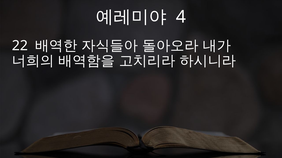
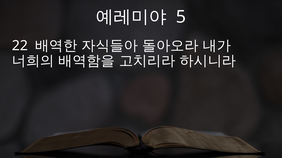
4: 4 -> 5
